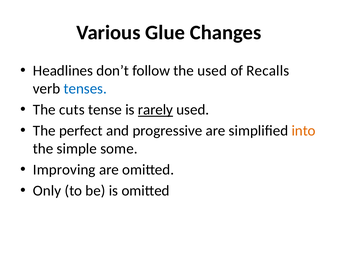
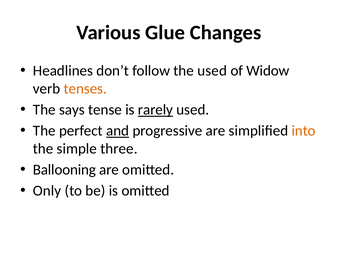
Recalls: Recalls -> Widow
tenses colour: blue -> orange
cuts: cuts -> says
and underline: none -> present
some: some -> three
Improving: Improving -> Ballooning
